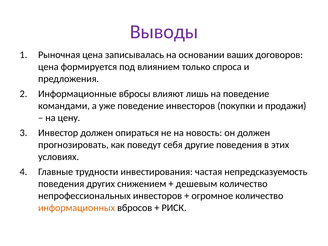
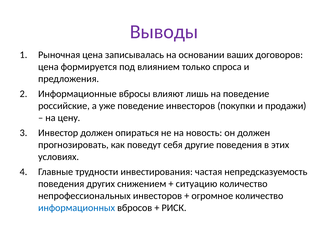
командами: командами -> российские
дешевым: дешевым -> ситуацию
информационных colour: orange -> blue
